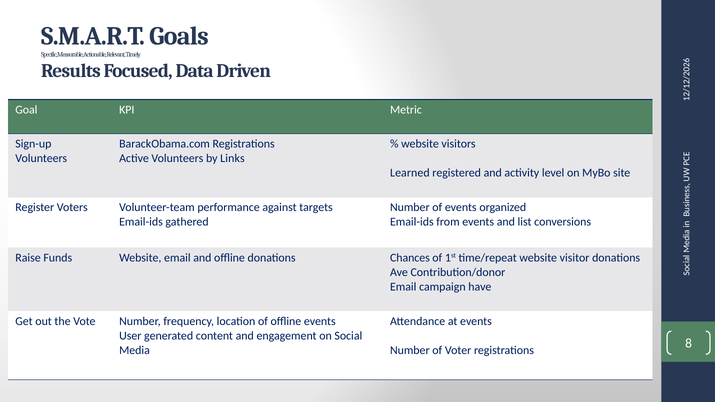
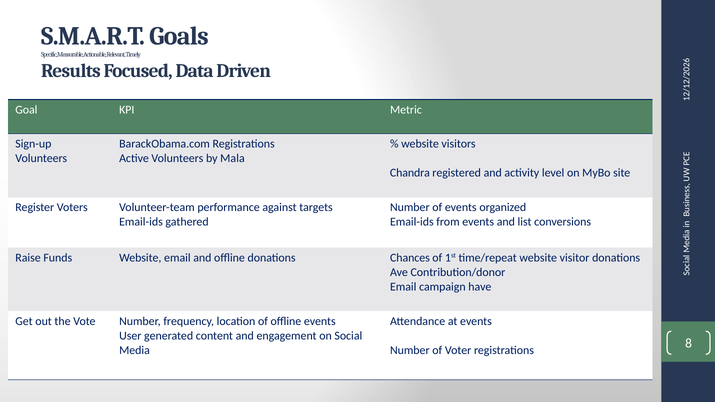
Links: Links -> Mala
Learned: Learned -> Chandra
